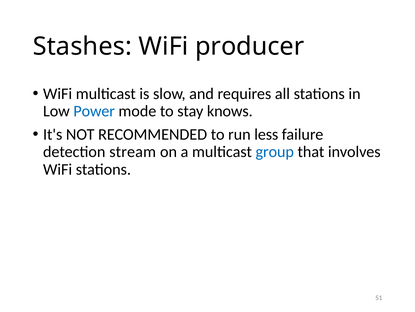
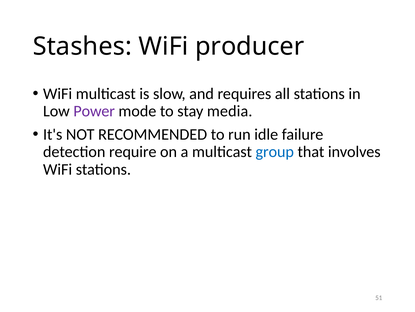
Power colour: blue -> purple
knows: knows -> media
less: less -> idle
stream: stream -> require
